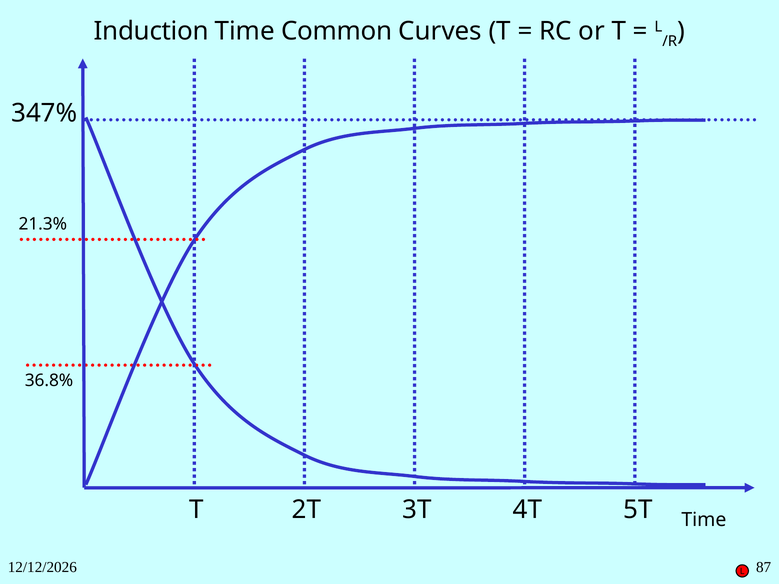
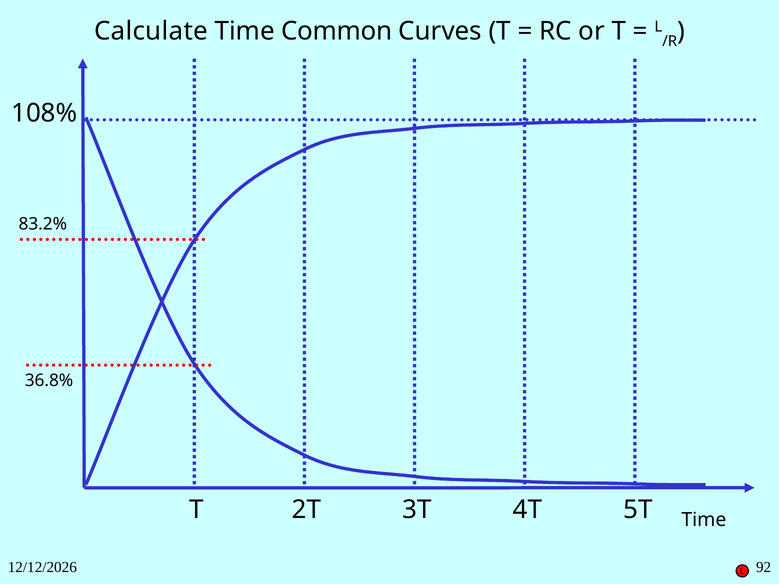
Induction: Induction -> Calculate
347%: 347% -> 108%
21.3%: 21.3% -> 83.2%
87: 87 -> 92
